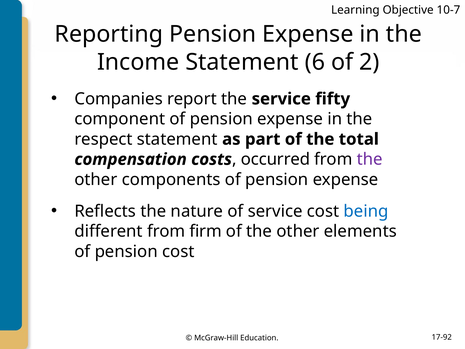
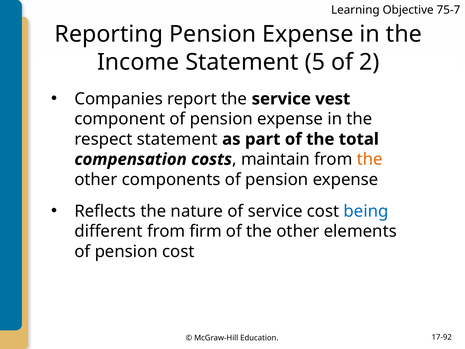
10-7: 10-7 -> 75-7
6: 6 -> 5
fifty: fifty -> vest
occurred: occurred -> maintain
the at (370, 159) colour: purple -> orange
